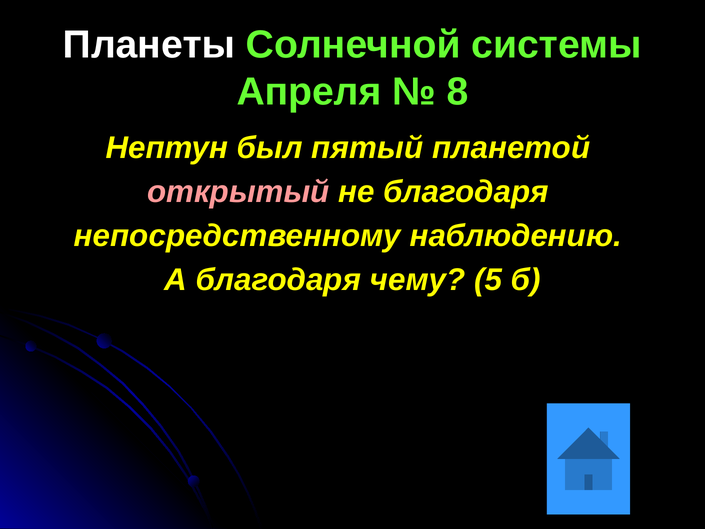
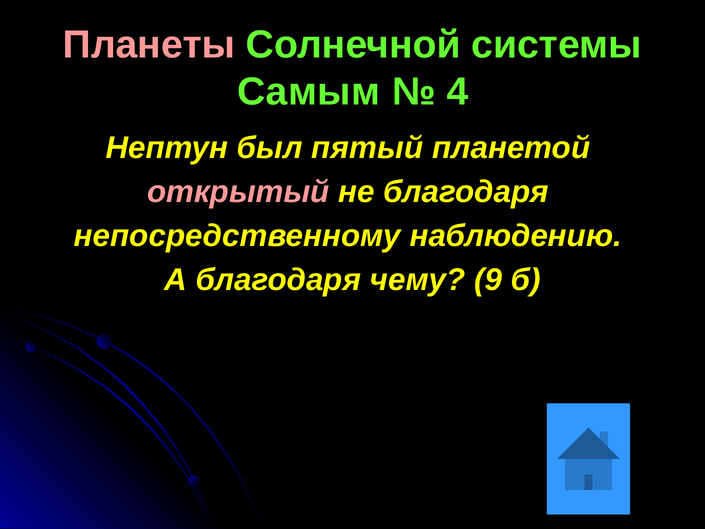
Планеты colour: white -> pink
Апреля: Апреля -> Самым
8: 8 -> 4
5: 5 -> 9
